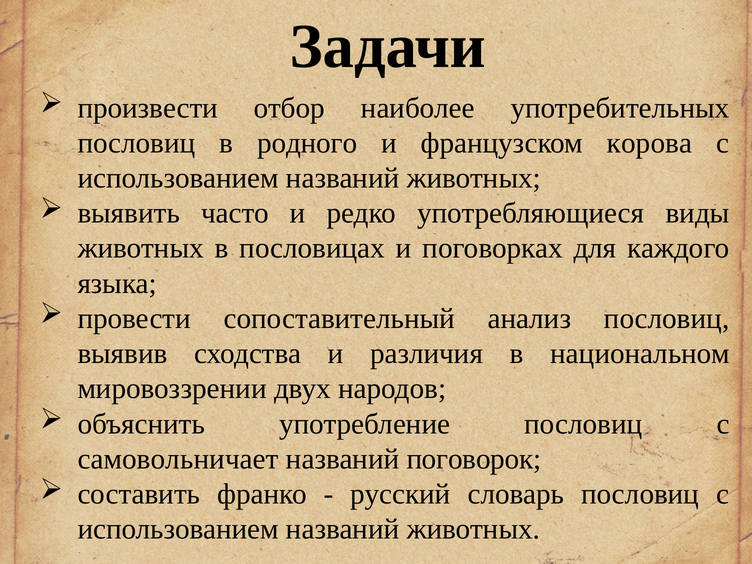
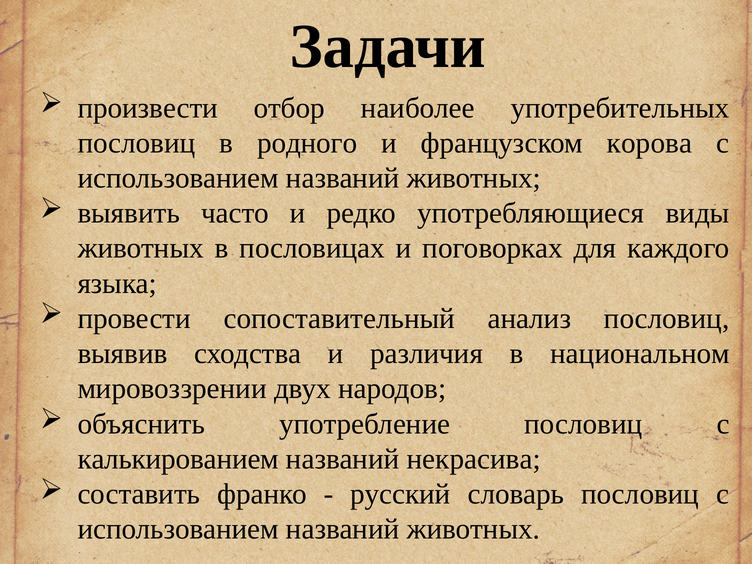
самовольничает: самовольничает -> калькированием
поговорок: поговорок -> некрасива
